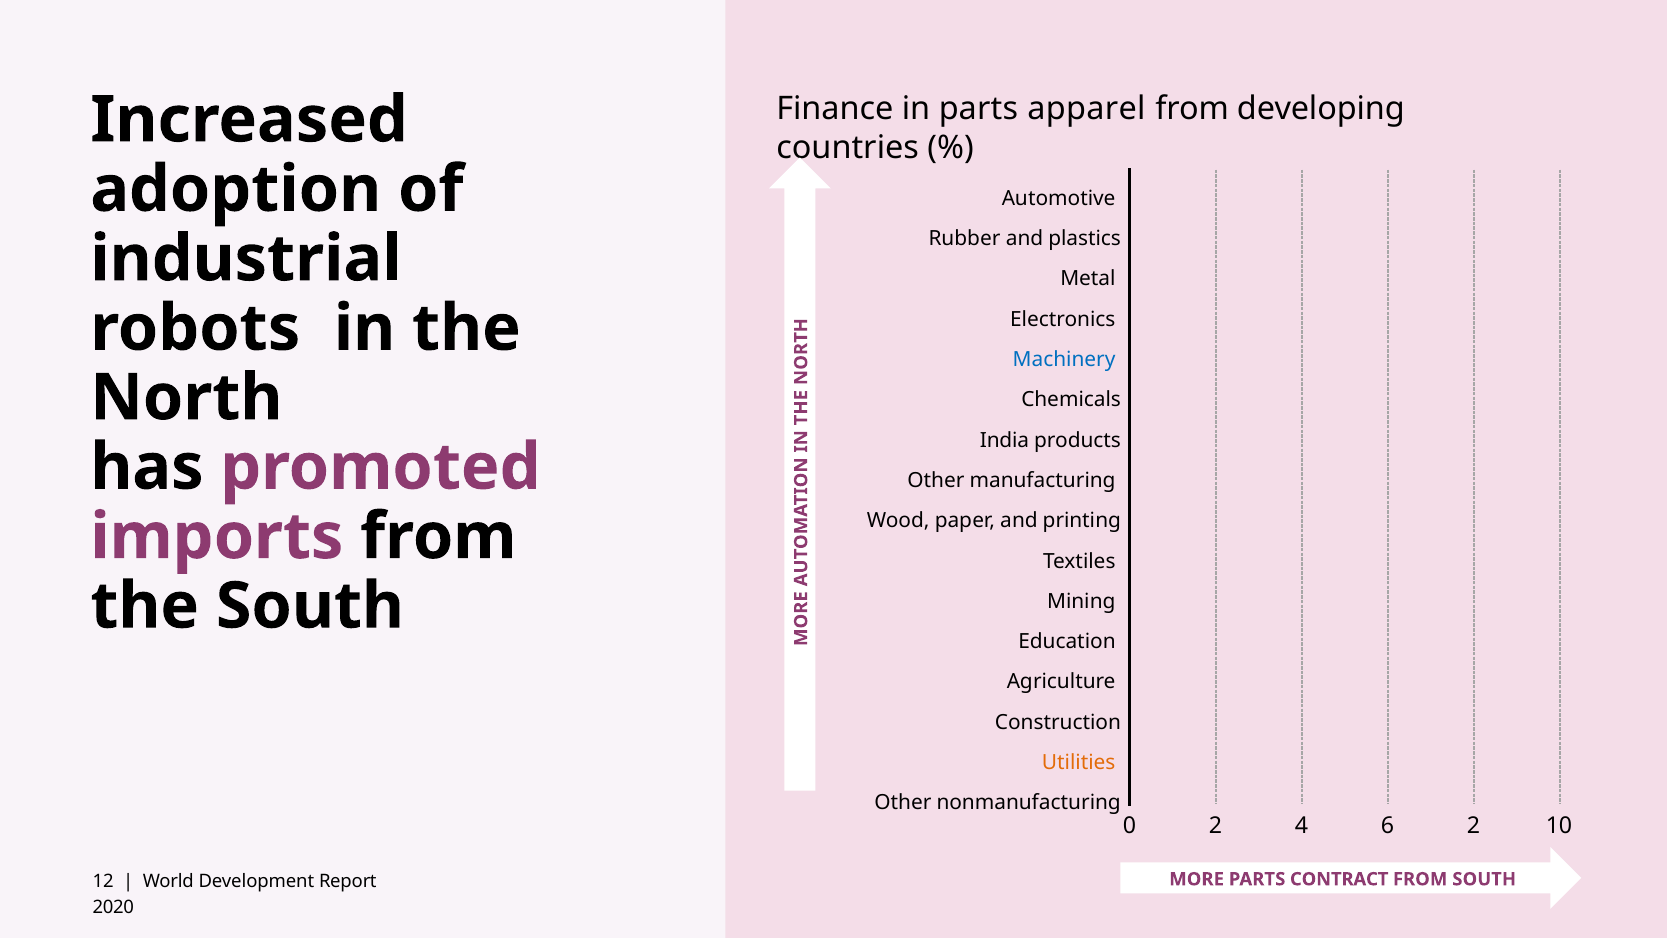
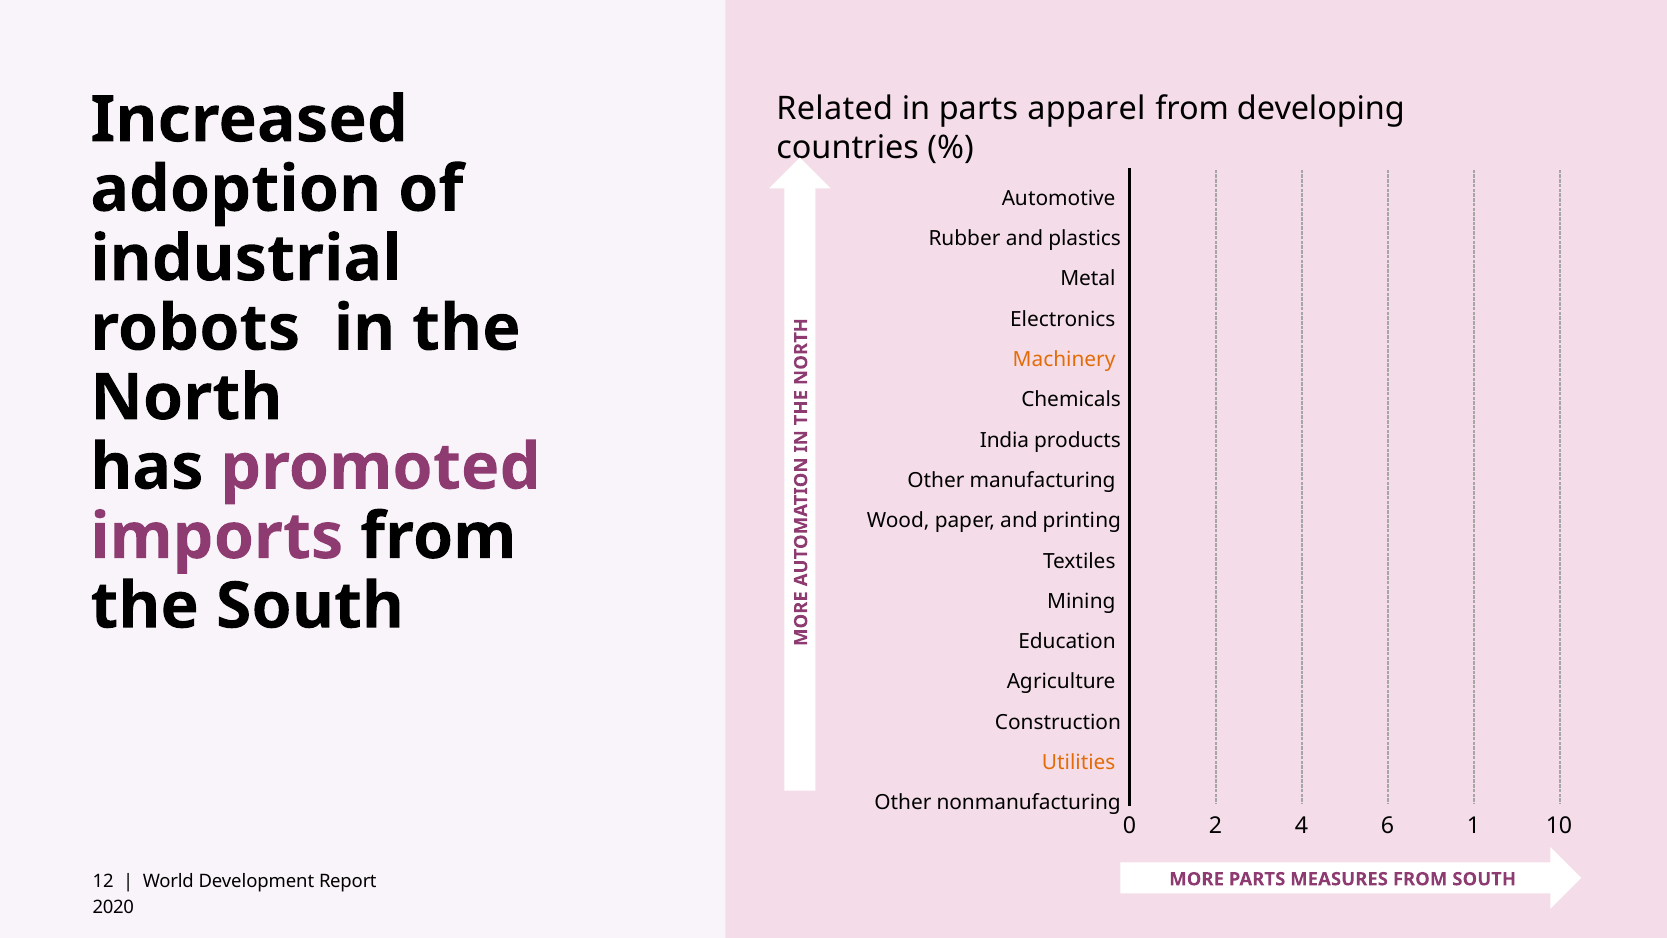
Finance: Finance -> Related
Machinery colour: blue -> orange
6 2: 2 -> 1
CONTRACT: CONTRACT -> MEASURES
